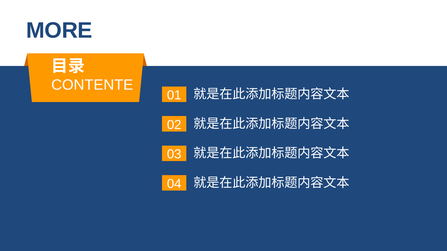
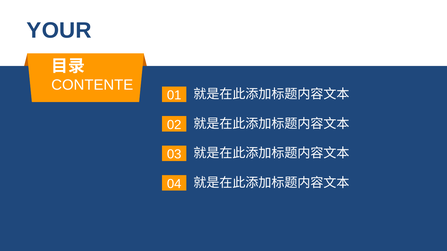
MORE: MORE -> YOUR
